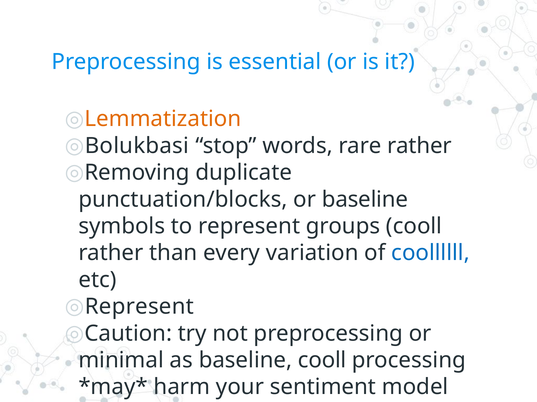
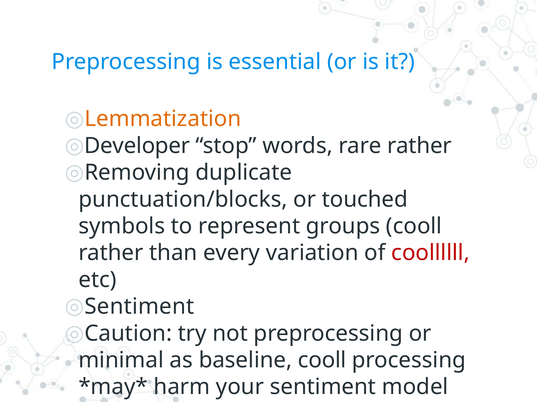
Bolukbasi: Bolukbasi -> Developer
or baseline: baseline -> touched
coollllll colour: blue -> red
Represent at (139, 307): Represent -> Sentiment
